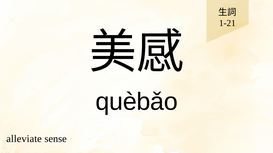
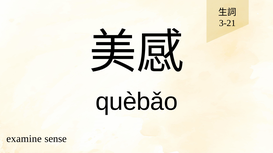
1-21: 1-21 -> 3-21
alleviate: alleviate -> examine
